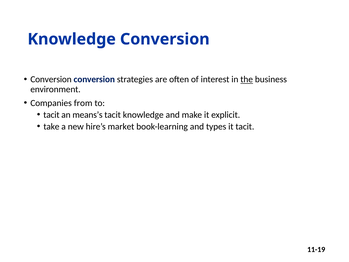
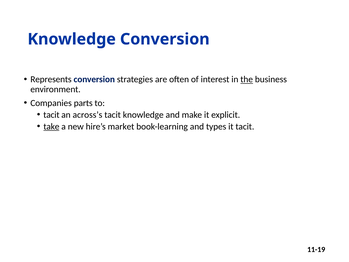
Conversion at (51, 79): Conversion -> Represents
from: from -> parts
means’s: means’s -> across’s
take underline: none -> present
